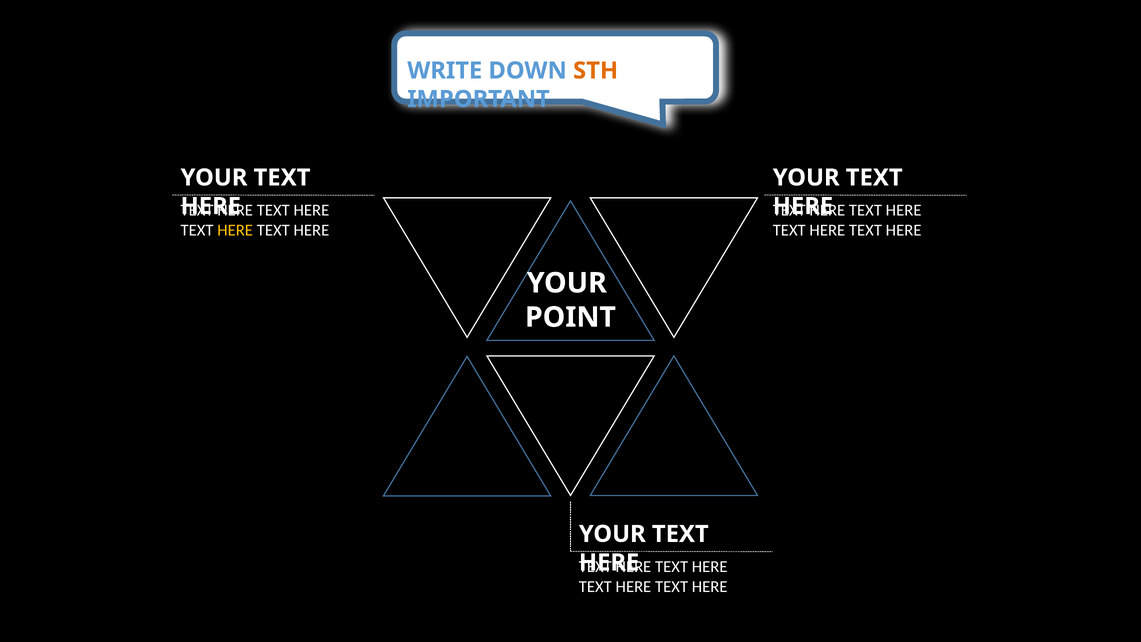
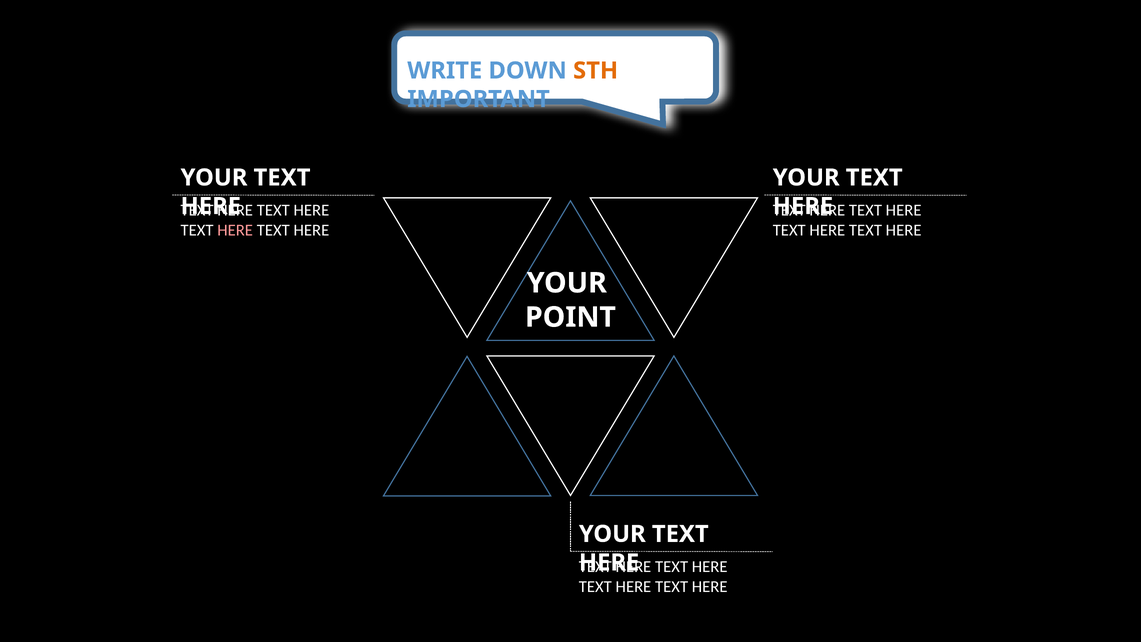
HERE at (235, 230) colour: yellow -> pink
